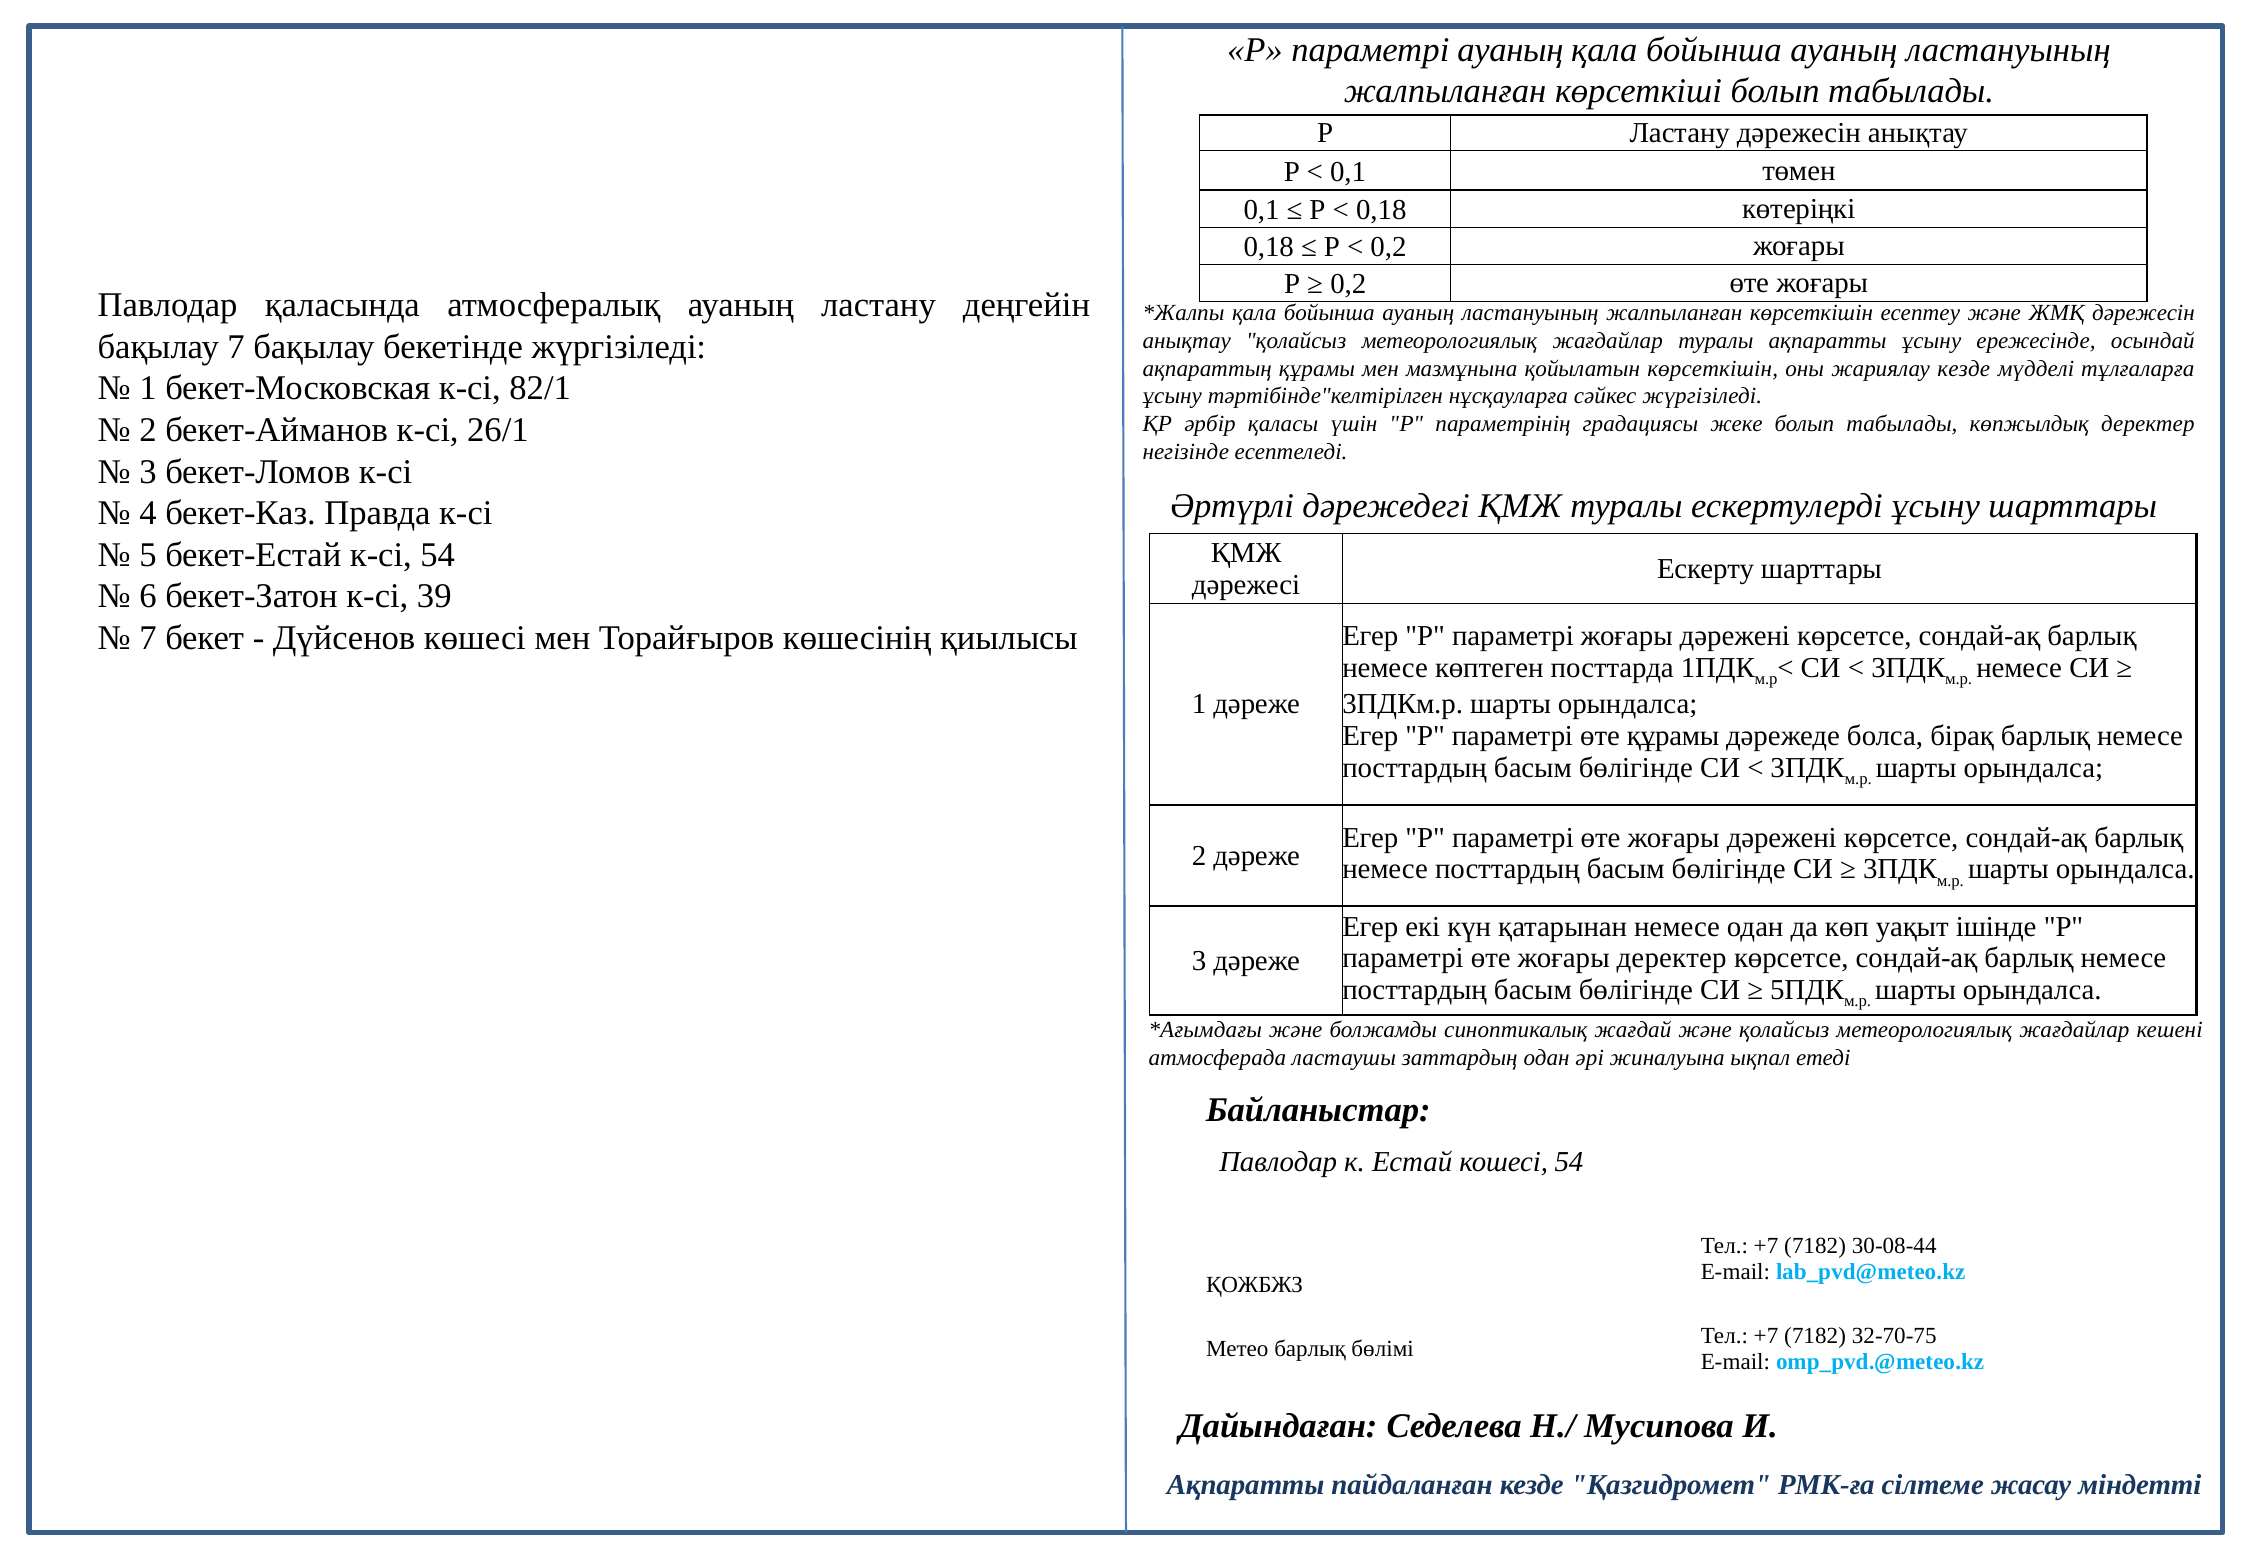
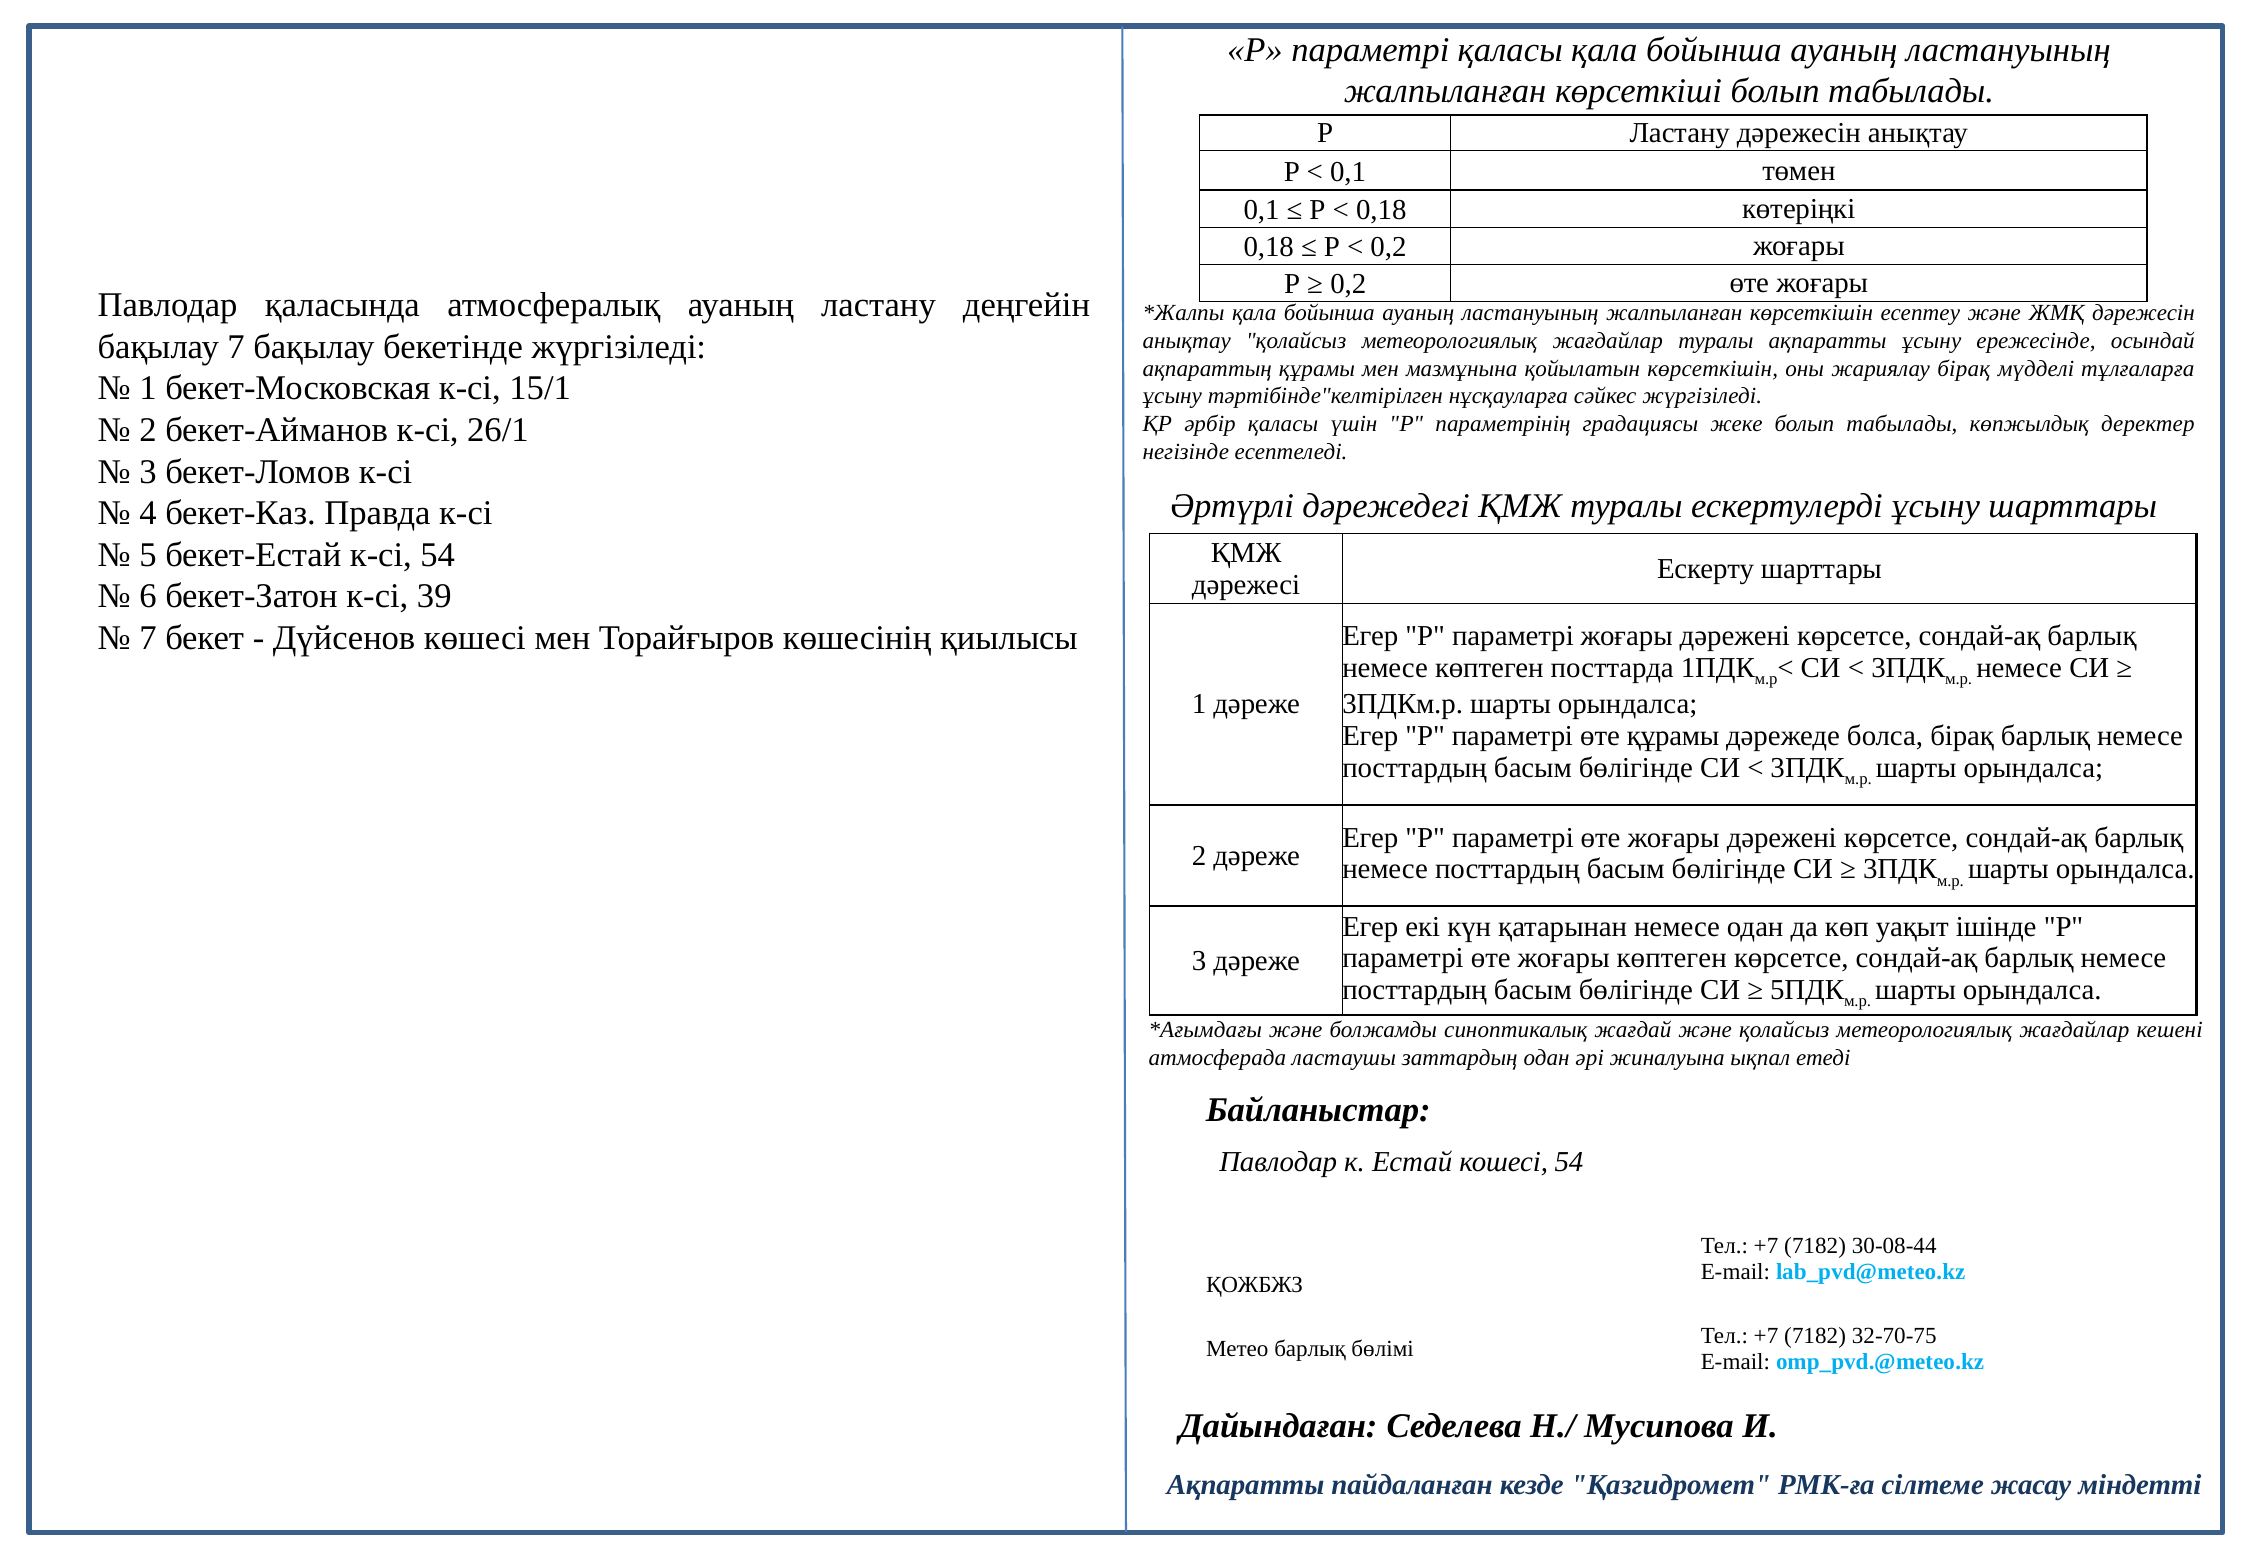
параметрі ауаның: ауаның -> қаласы
жариялау кезде: кезде -> бірақ
82/1: 82/1 -> 15/1
жоғары деректер: деректер -> көптеген
